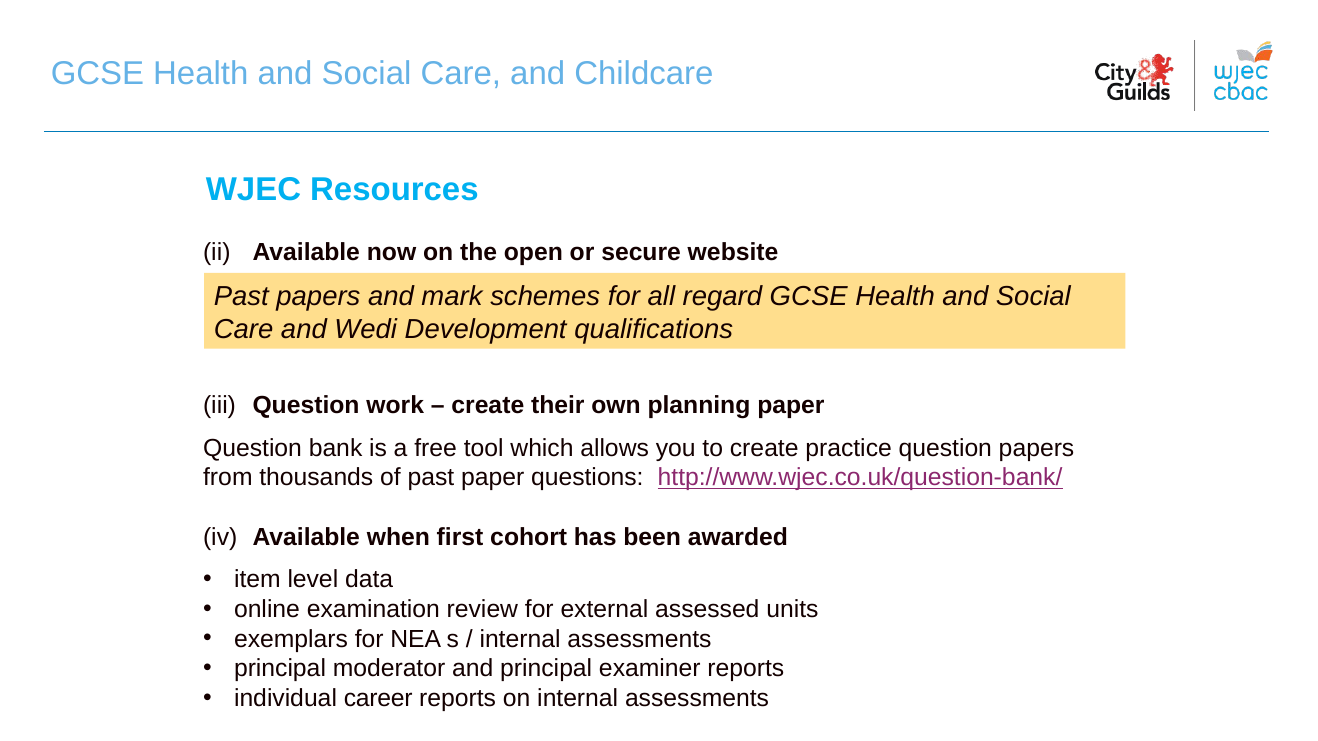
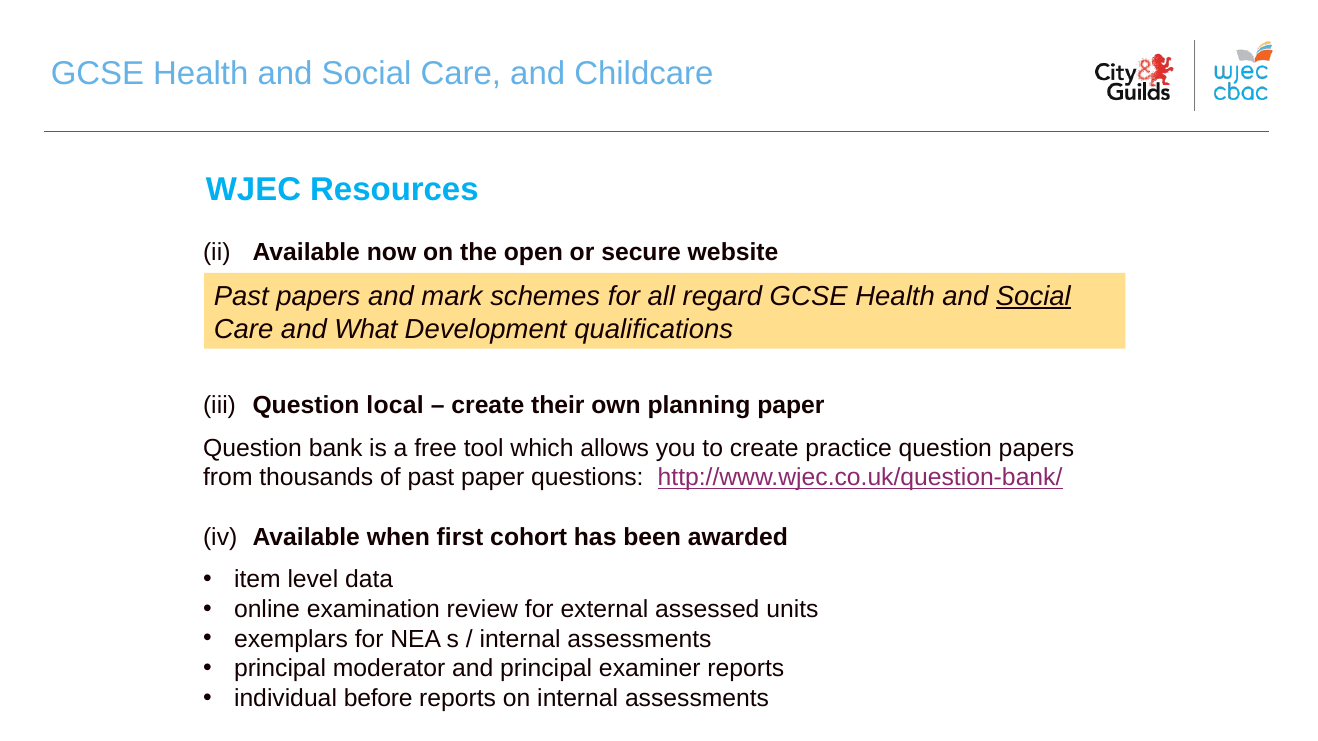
Social at (1033, 296) underline: none -> present
Wedi: Wedi -> What
work: work -> local
career: career -> before
